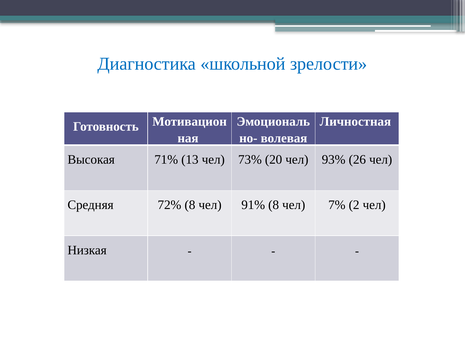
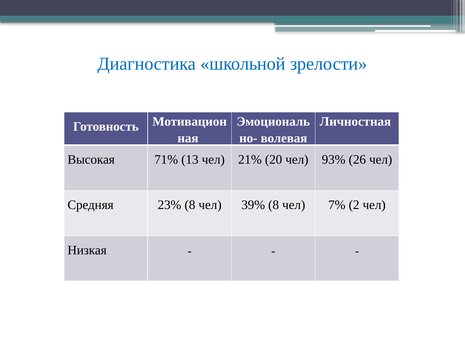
73%: 73% -> 21%
72%: 72% -> 23%
91%: 91% -> 39%
